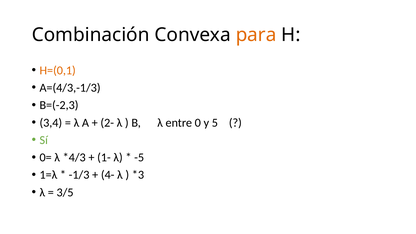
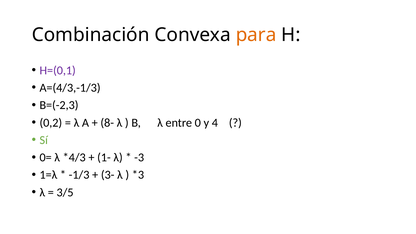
H=(0,1 colour: orange -> purple
3,4: 3,4 -> 0,2
2-: 2- -> 8-
5: 5 -> 4
-5: -5 -> -3
4-: 4- -> 3-
